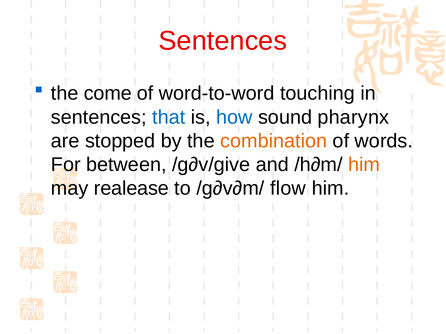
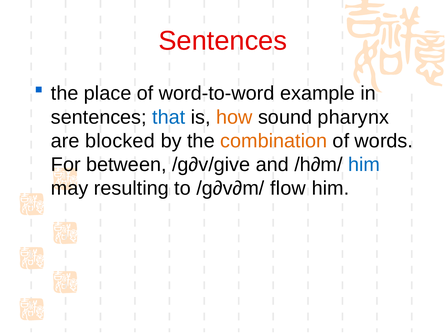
come: come -> place
touching: touching -> example
how colour: blue -> orange
stopped: stopped -> blocked
him at (364, 165) colour: orange -> blue
realease: realease -> resulting
